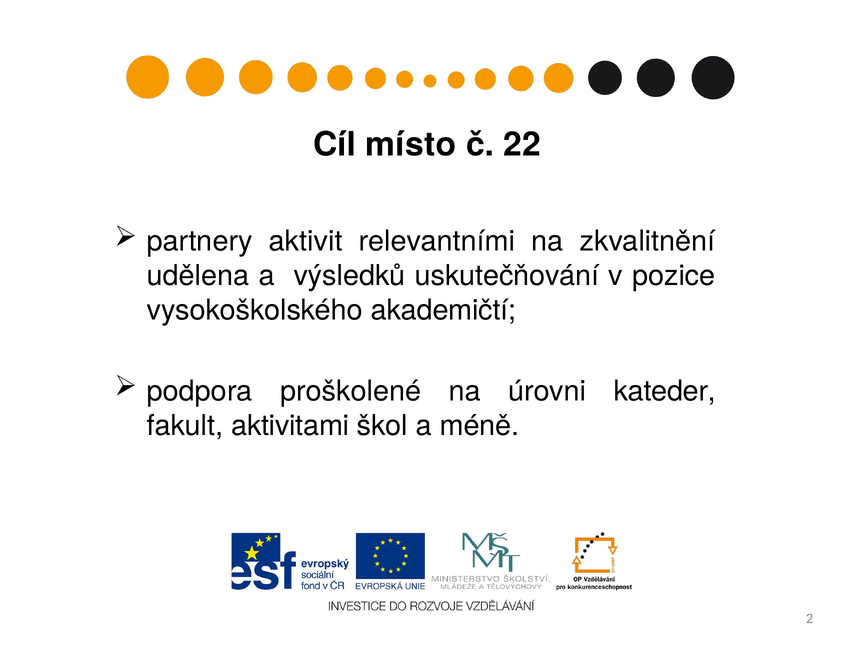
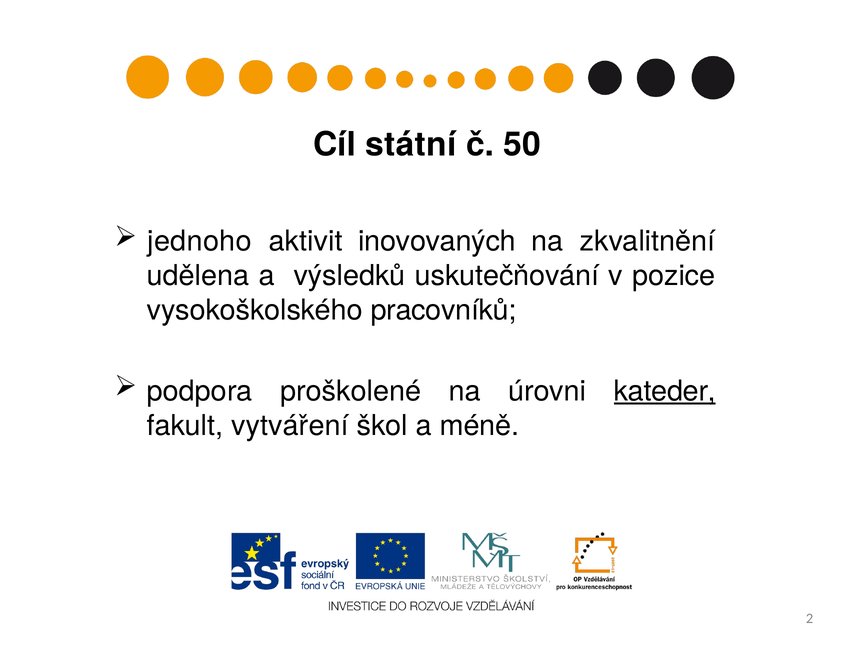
místo: místo -> státní
22: 22 -> 50
partnery: partnery -> jednoho
relevantními: relevantními -> inovovaných
akademičtí: akademičtí -> pracovníků
kateder underline: none -> present
aktivitami: aktivitami -> vytváření
